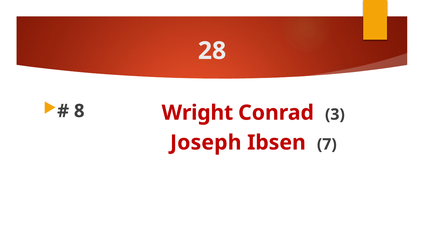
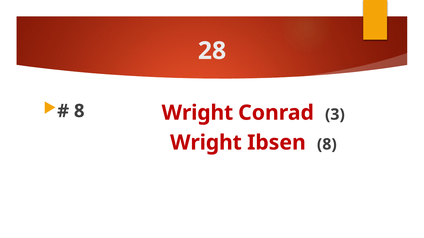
Joseph at (206, 143): Joseph -> Wright
Ibsen 7: 7 -> 8
